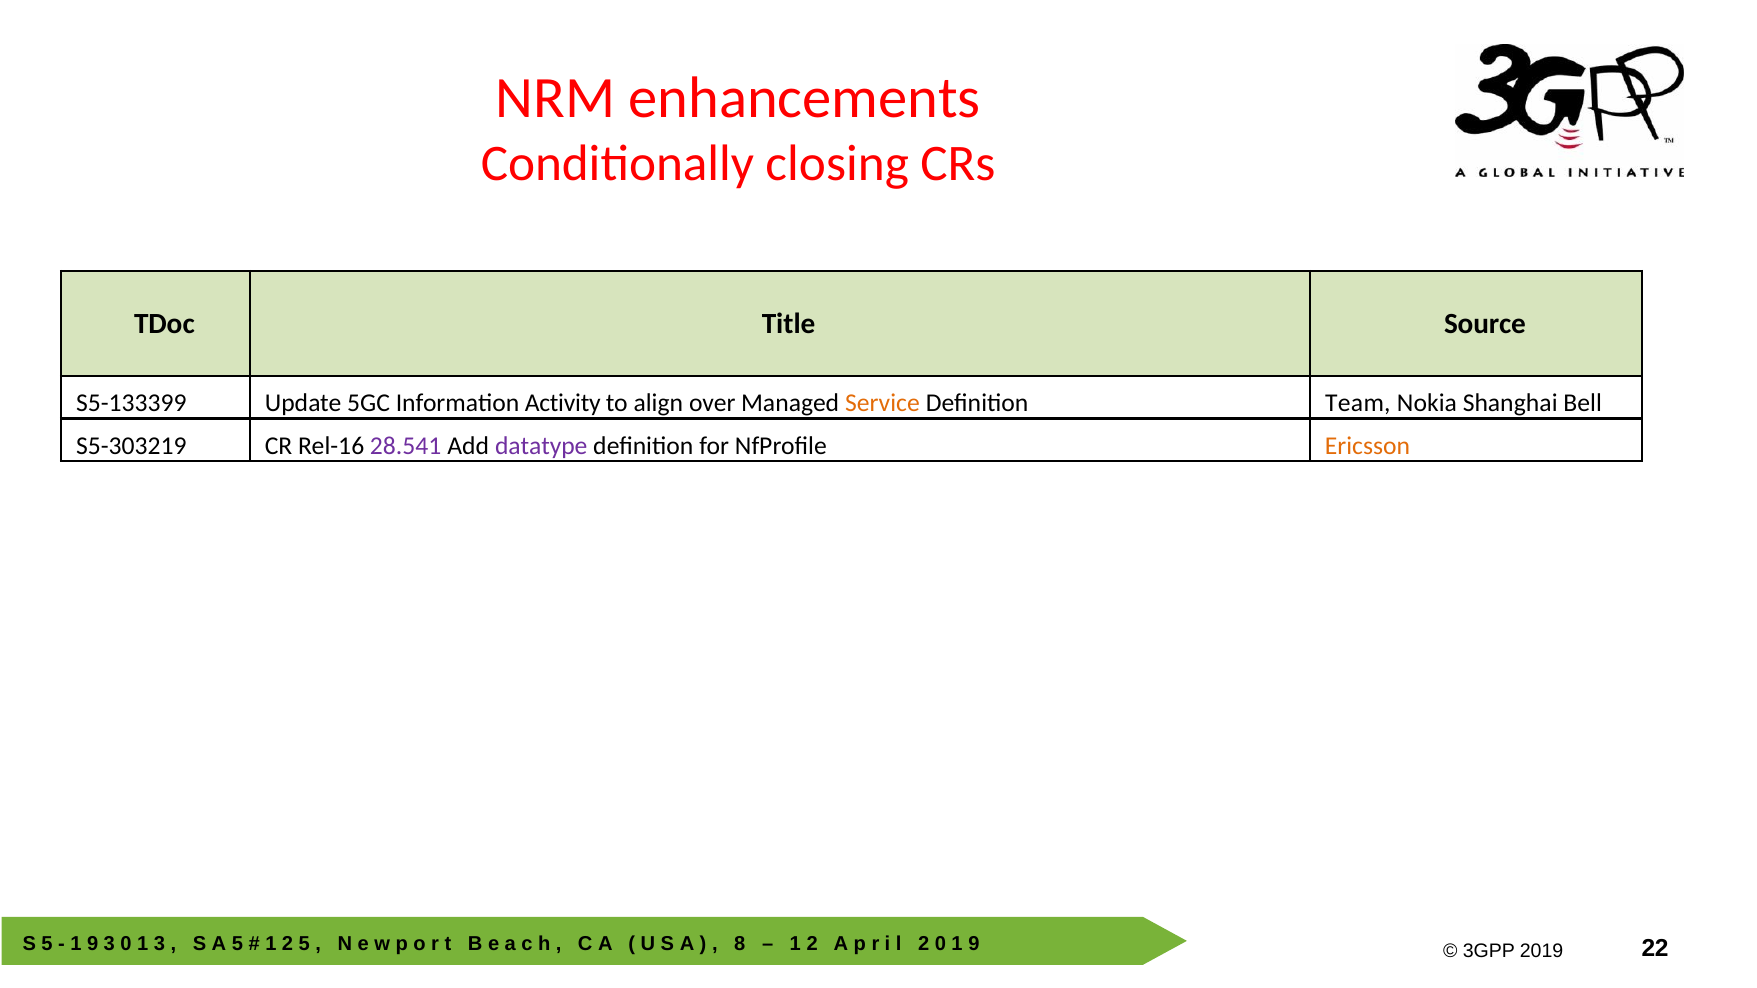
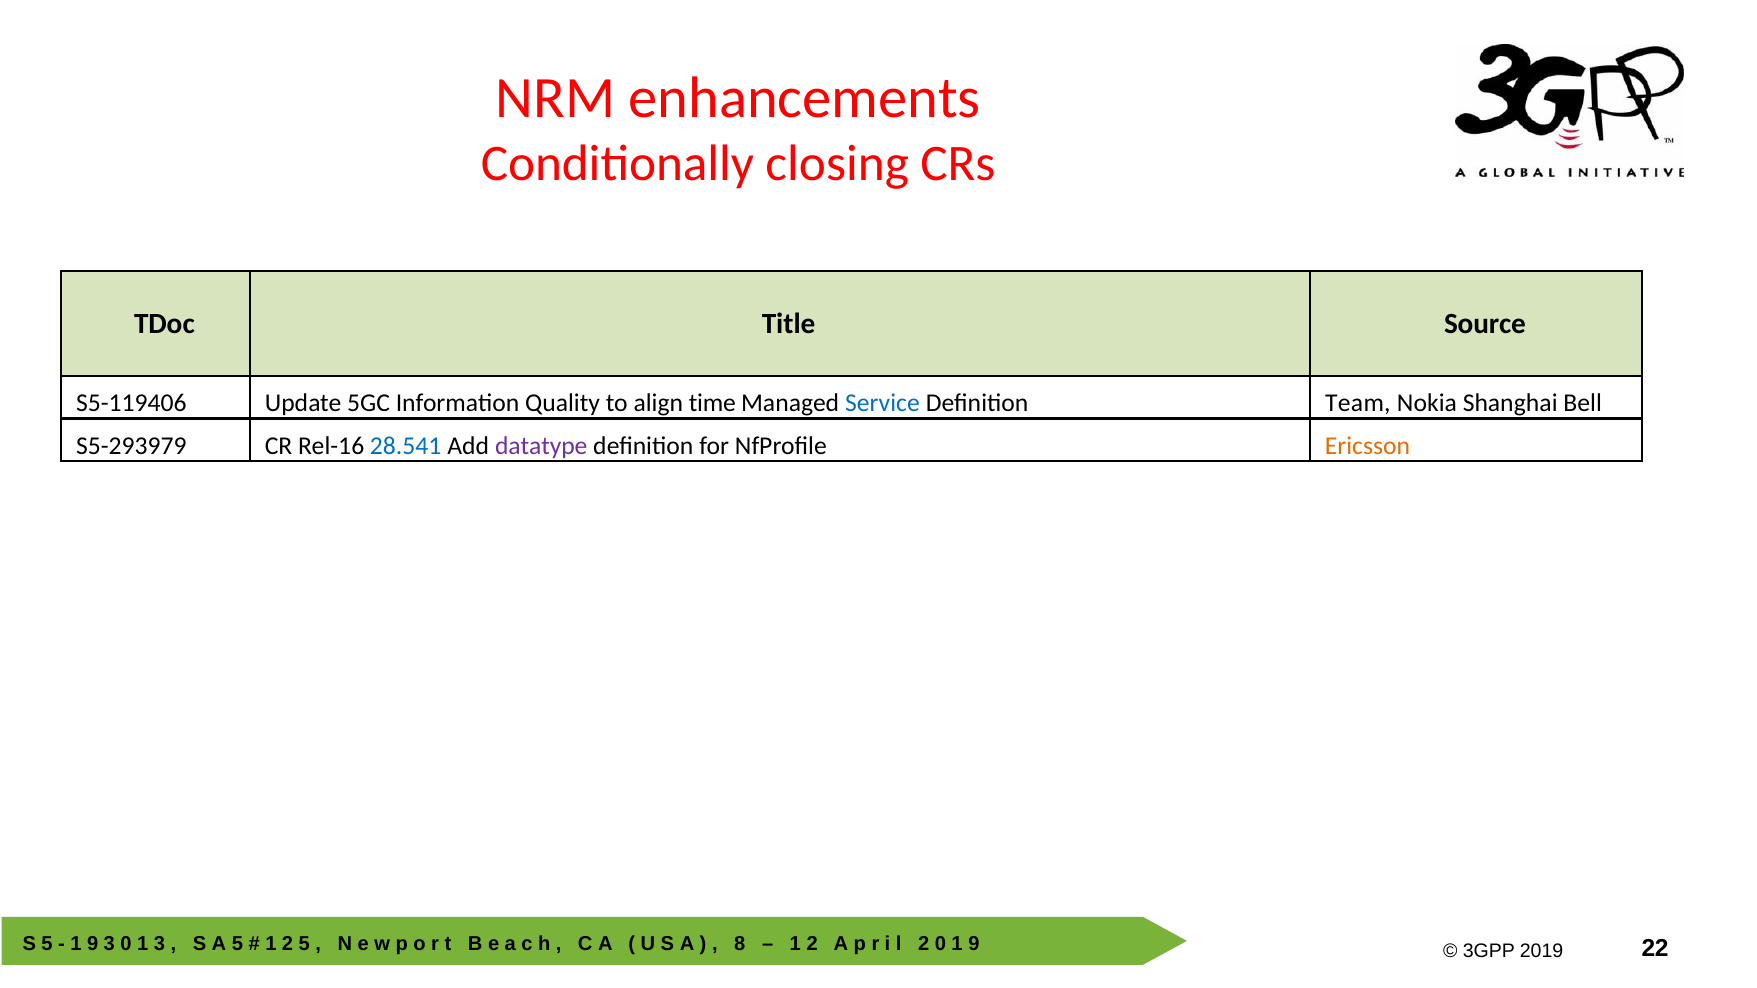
S5-133399: S5-133399 -> S5-119406
Activity: Activity -> Quality
over: over -> time
Service colour: orange -> blue
S5-303219: S5-303219 -> S5-293979
28.541 colour: purple -> blue
